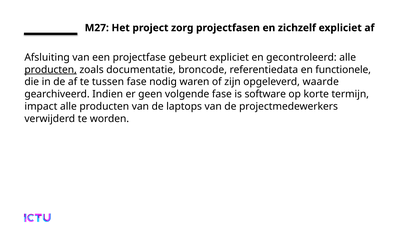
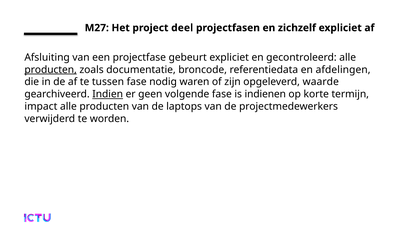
zorg: zorg -> deel
functionele: functionele -> afdelingen
Indien underline: none -> present
software: software -> indienen
